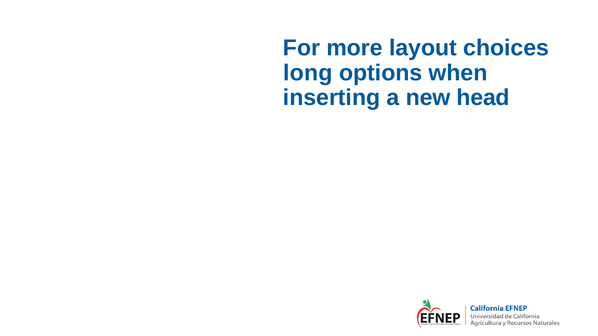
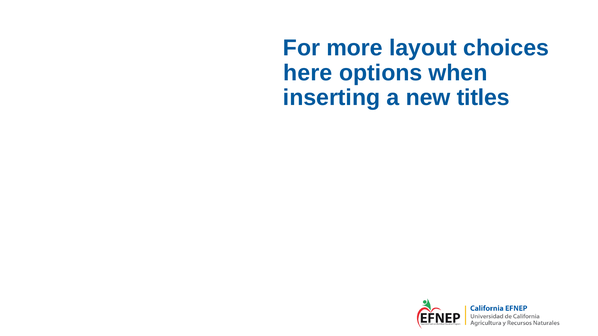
long: long -> here
head: head -> titles
